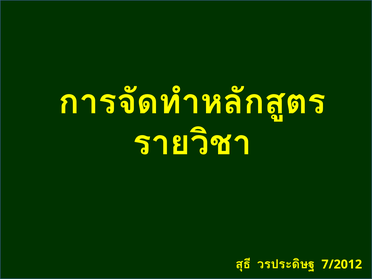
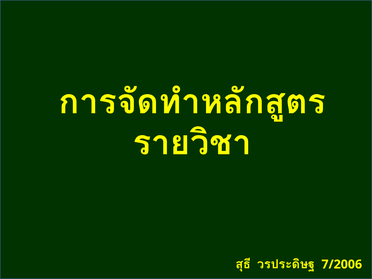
7/2012: 7/2012 -> 7/2006
